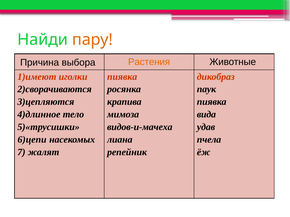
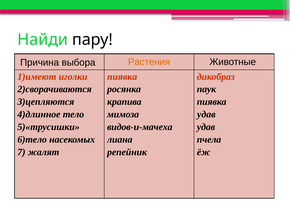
пару colour: orange -> black
вида at (206, 115): вида -> удав
6)цепи: 6)цепи -> 6)тело
